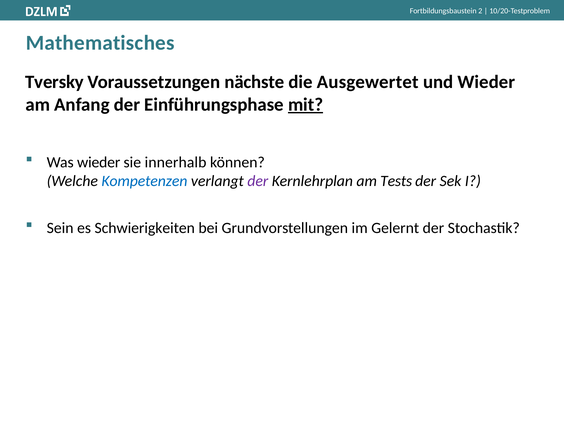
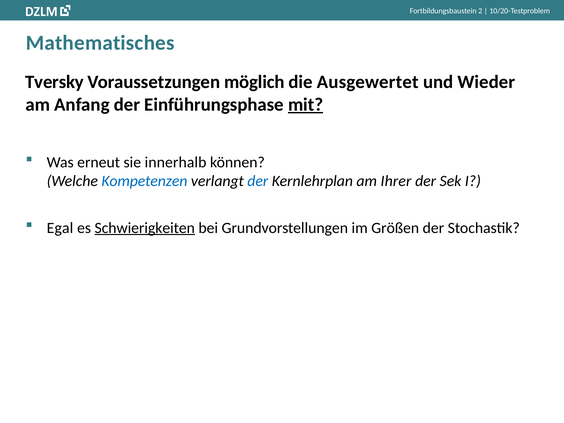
nächste: nächste -> möglich
Was wieder: wieder -> erneut
der at (258, 181) colour: purple -> blue
Tests: Tests -> Ihrer
Sein: Sein -> Egal
Schwierigkeiten underline: none -> present
Gelernt: Gelernt -> Größen
